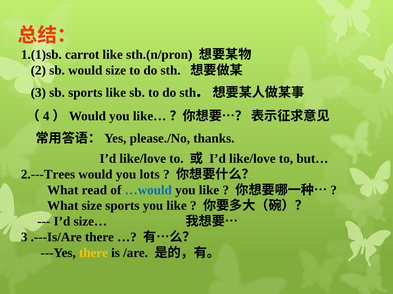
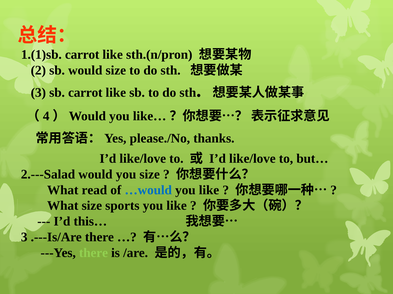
sb sports: sports -> carrot
2.---Trees: 2.---Trees -> 2.---Salad
you lots: lots -> size
size…: size… -> this…
there at (93, 253) colour: yellow -> light green
